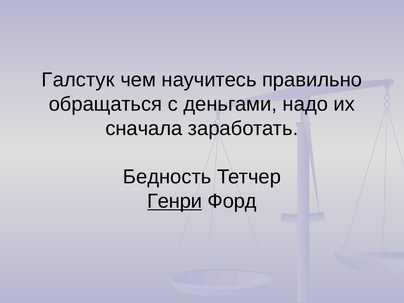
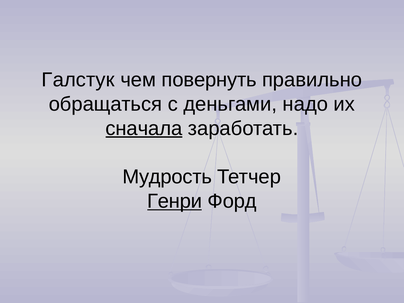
научитесь: научитесь -> повернуть
сначала underline: none -> present
Бедность: Бедность -> Мудрость
